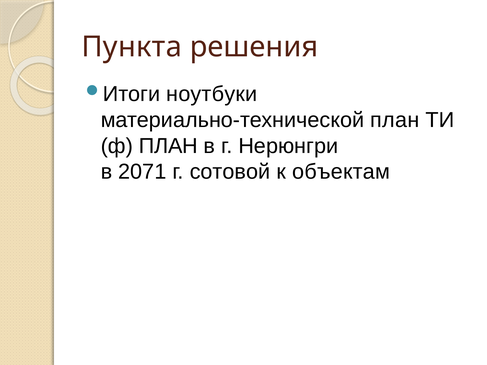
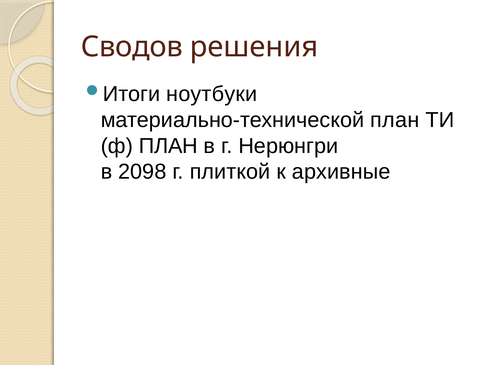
Пункта: Пункта -> Сводов
2071: 2071 -> 2098
сотовой: сотовой -> плиткой
объектам: объектам -> архивные
